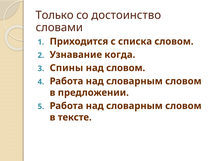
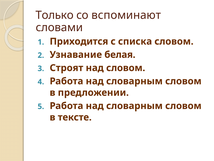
достоинство: достоинство -> вспоминают
когда: когда -> белая
Спины: Спины -> Строят
